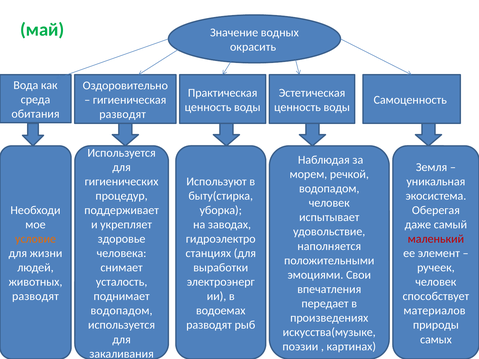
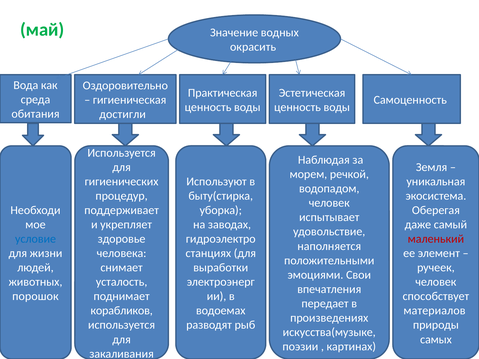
разводят at (123, 114): разводят -> достигли
условие colour: orange -> blue
разводят at (35, 297): разводят -> порошок
водопадом at (122, 311): водопадом -> корабликов
